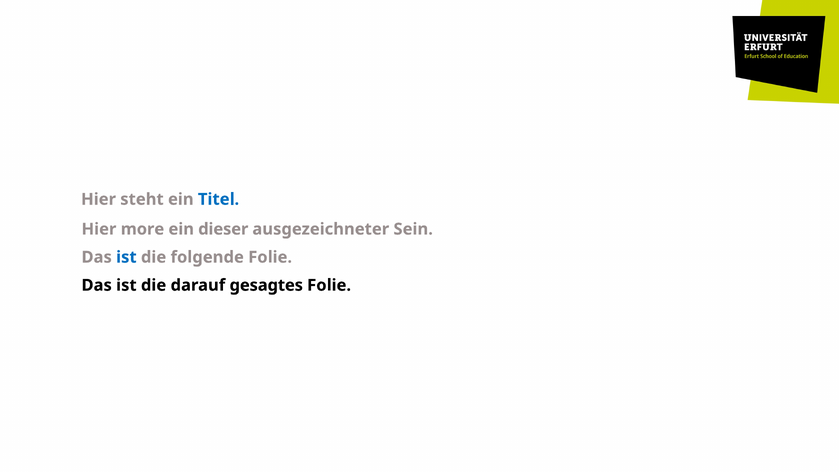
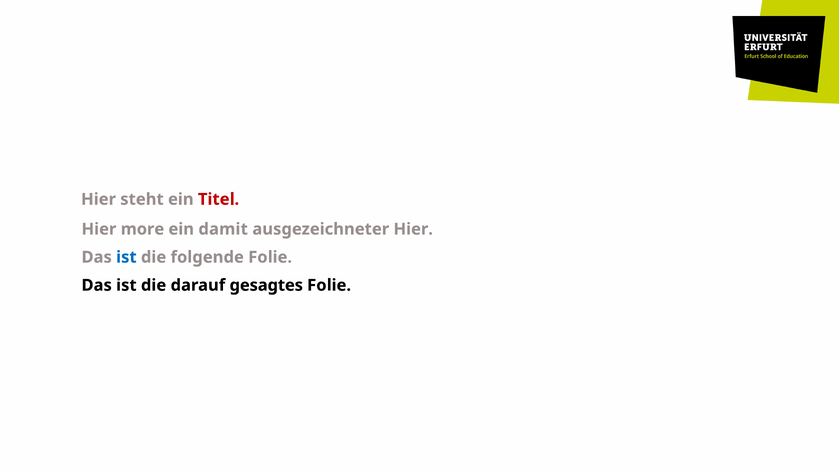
Titel colour: blue -> red
dieser: dieser -> damit
ausgezeichneter Sein: Sein -> Hier
